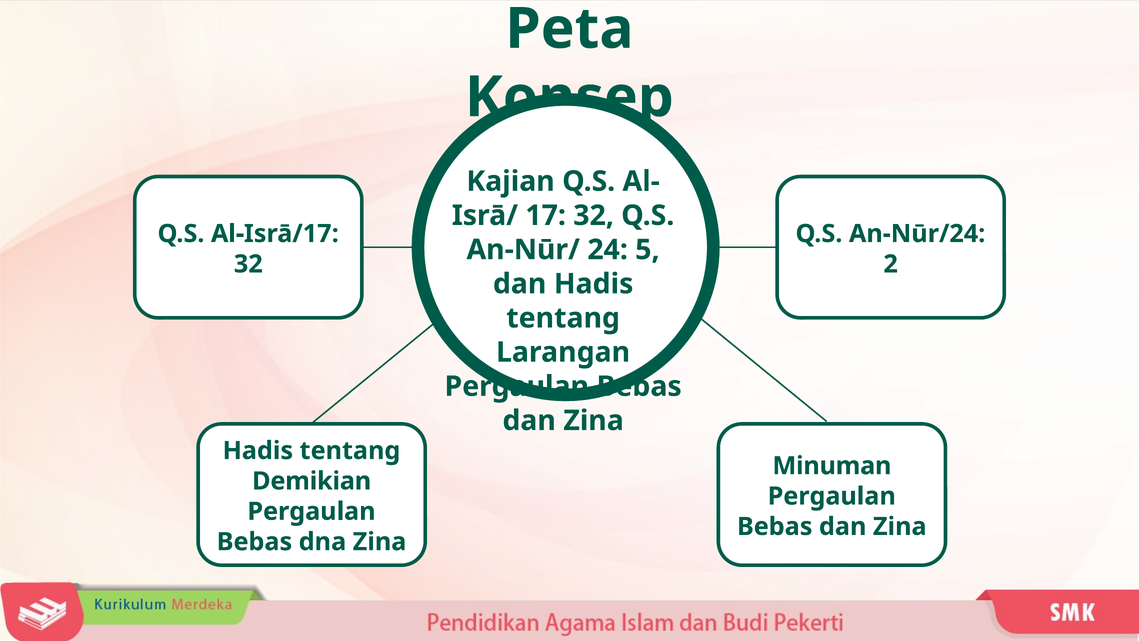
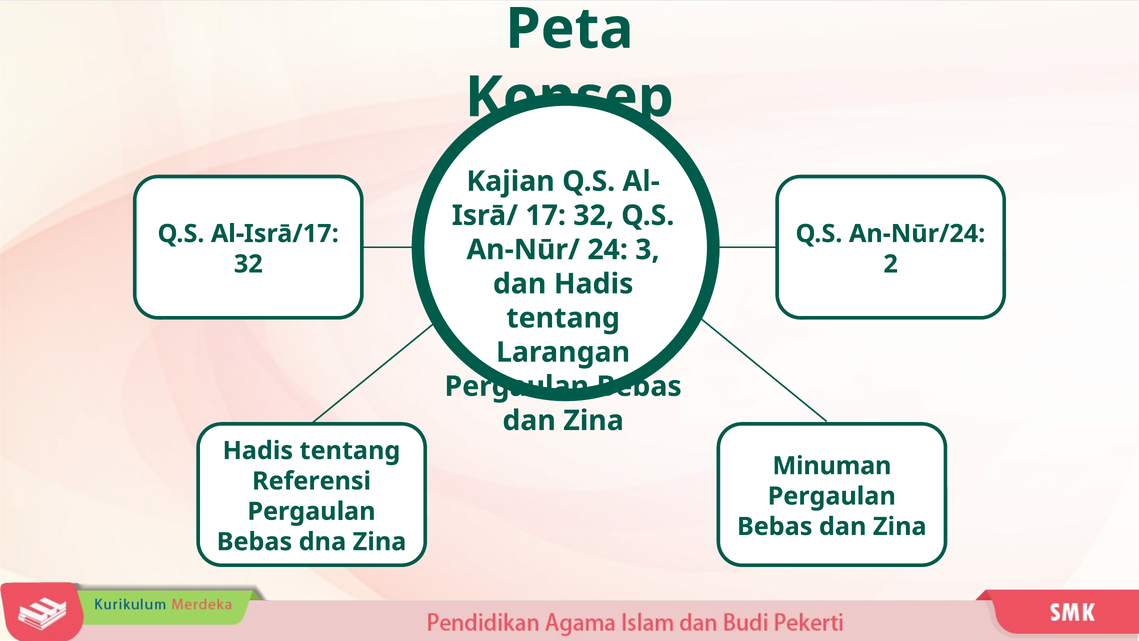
5: 5 -> 3
Demikian: Demikian -> Referensi
